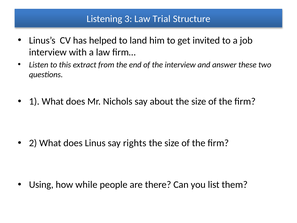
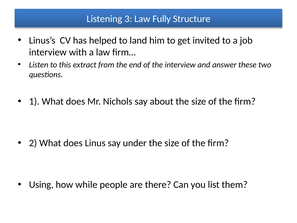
Trial: Trial -> Fully
rights: rights -> under
